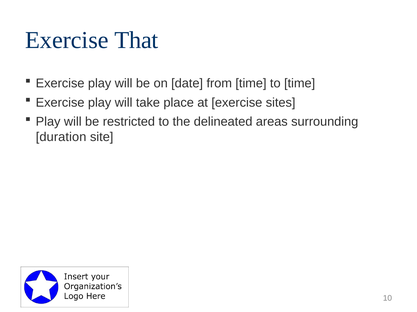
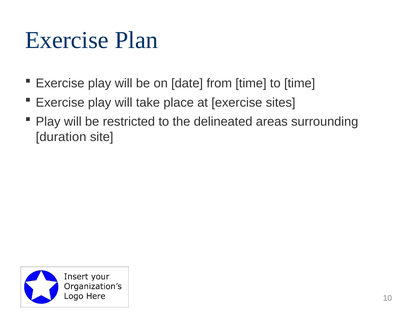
That: That -> Plan
